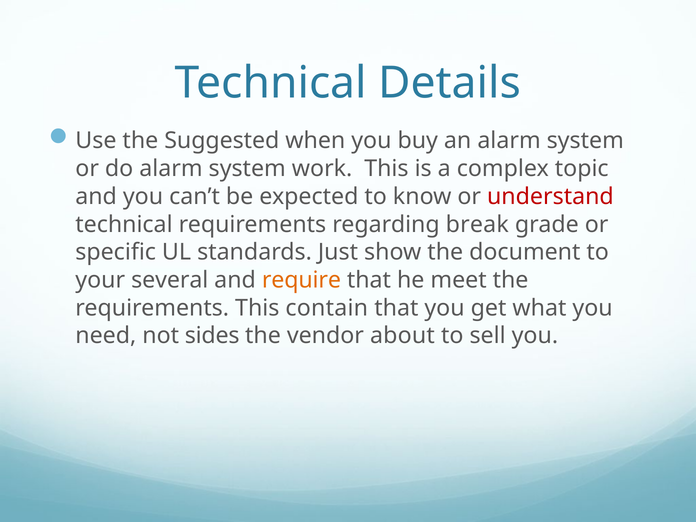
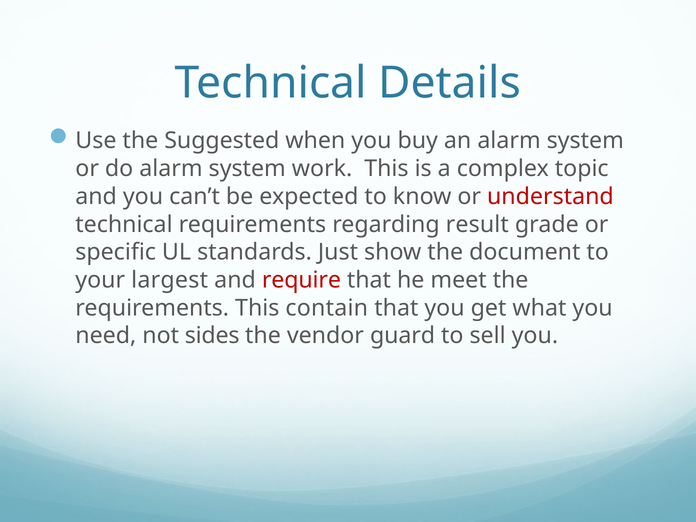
break: break -> result
several: several -> largest
require colour: orange -> red
about: about -> guard
